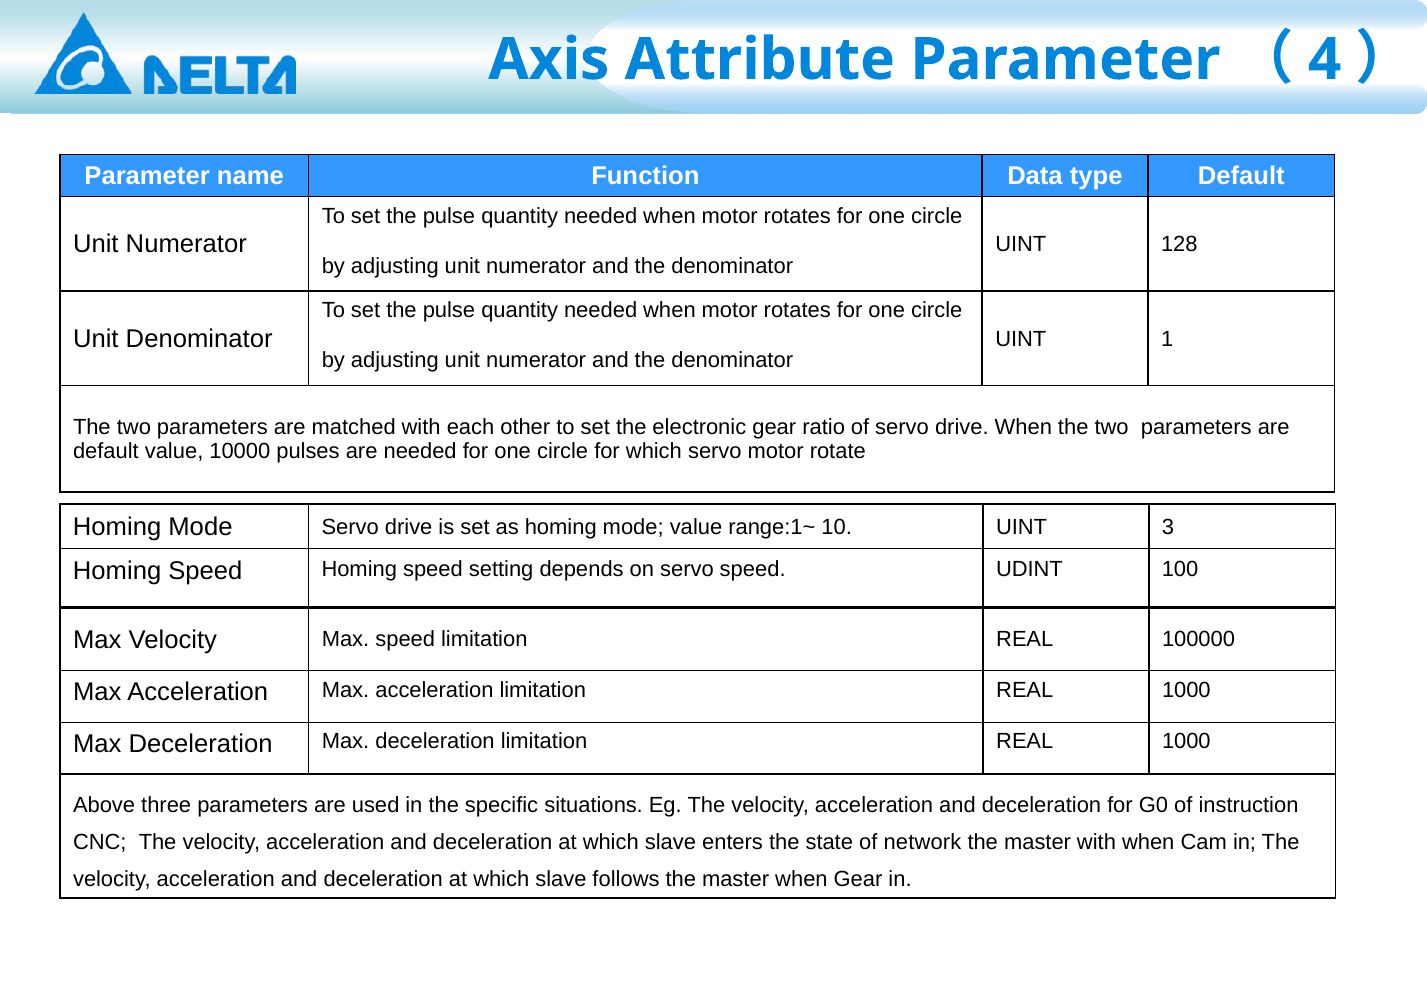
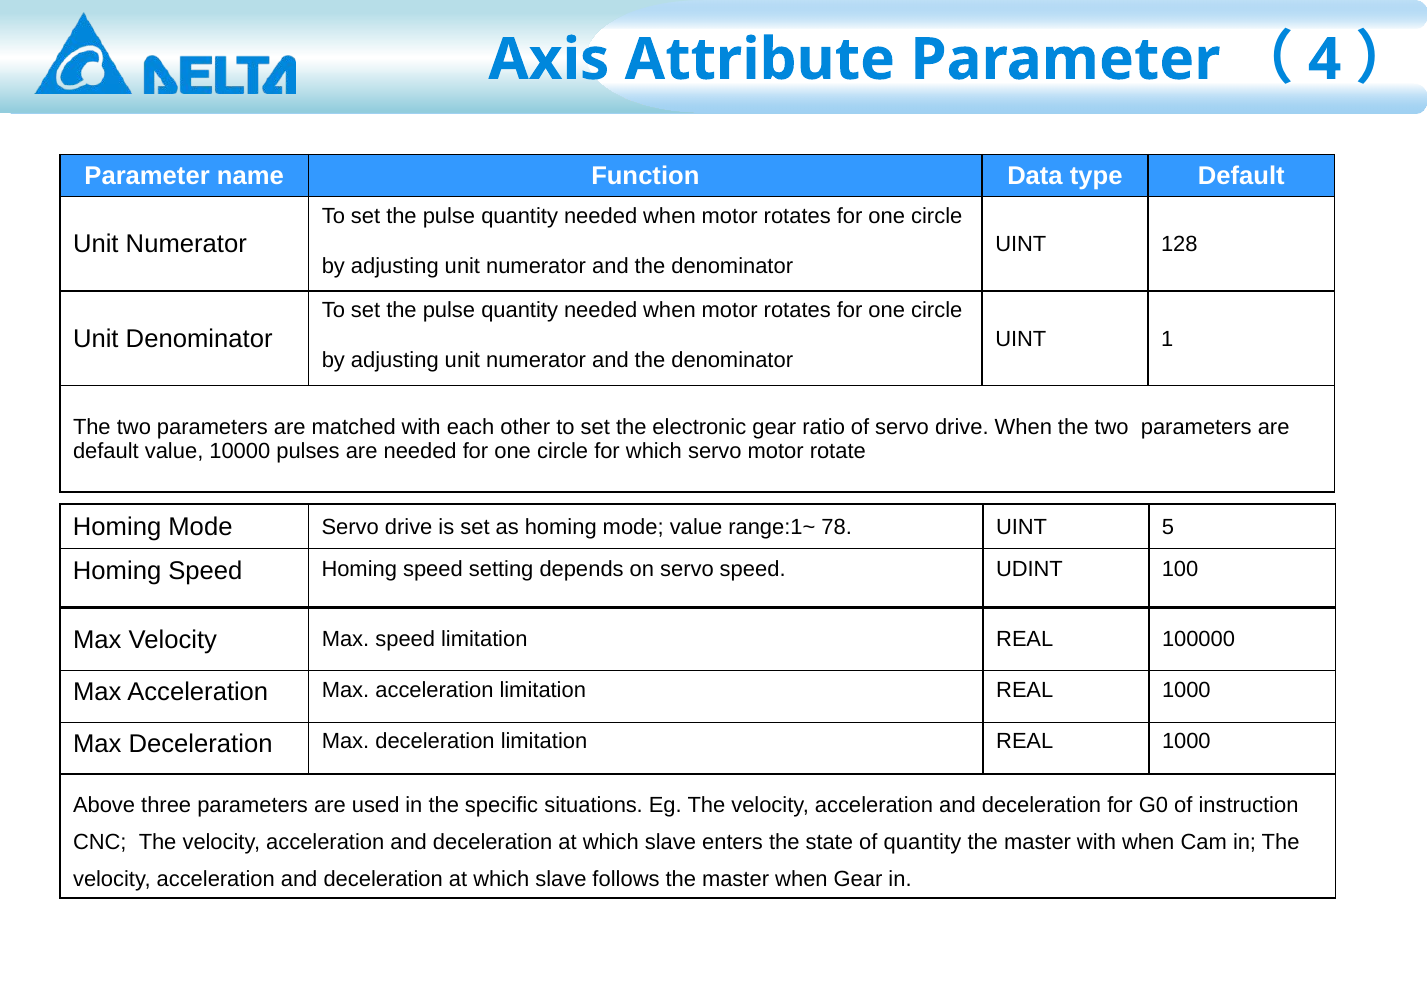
10: 10 -> 78
3: 3 -> 5
of network: network -> quantity
